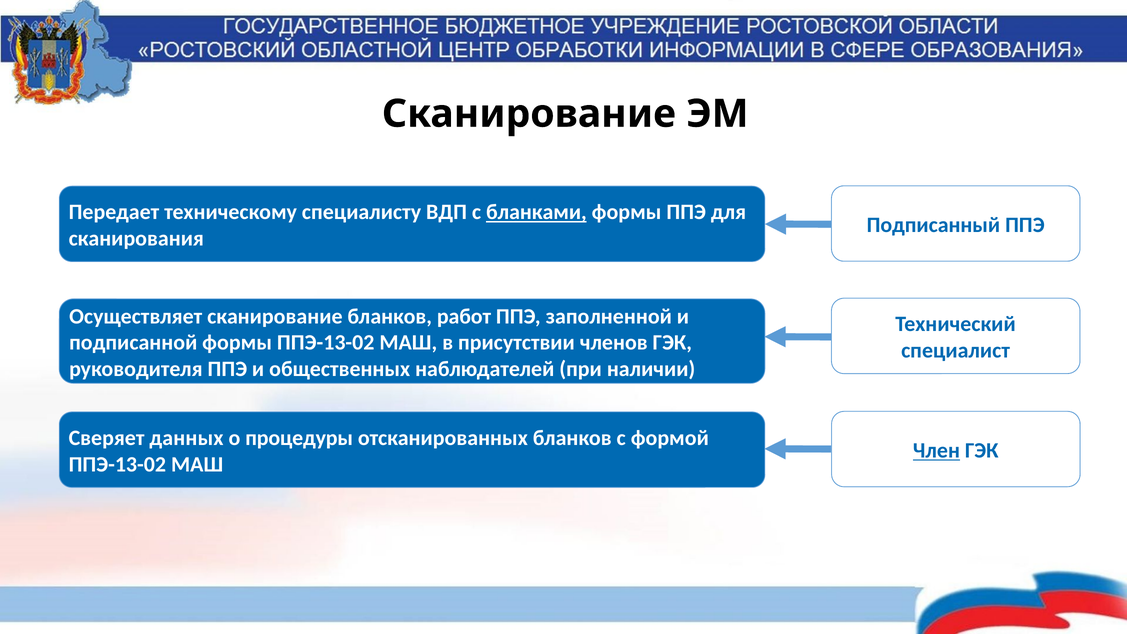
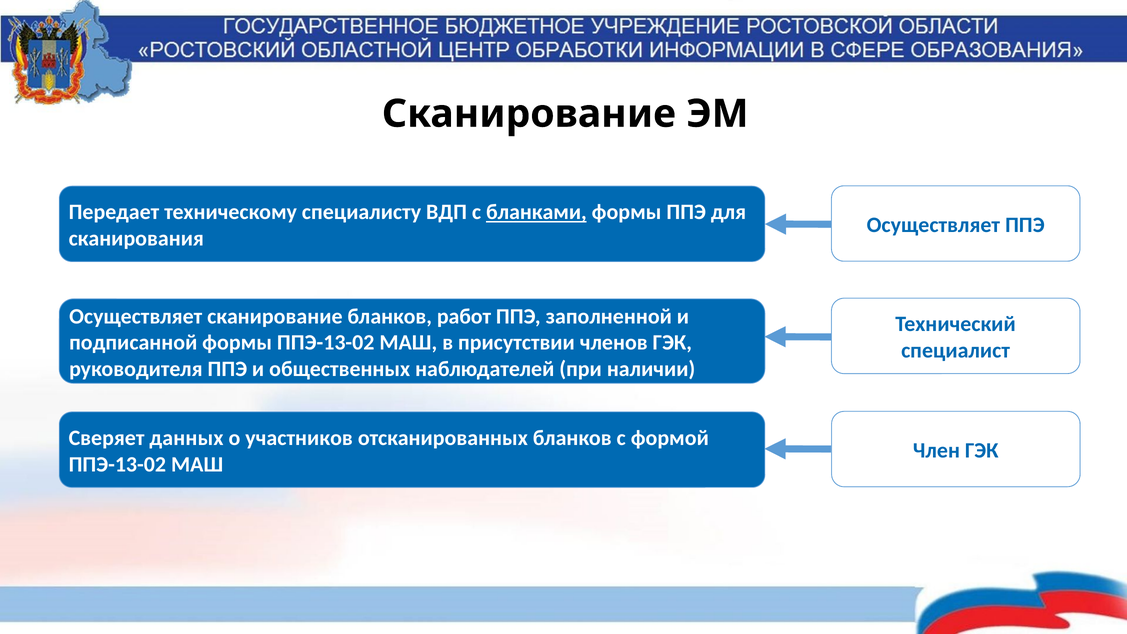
Подписанный at (933, 225): Подписанный -> Осуществляет
процедуры: процедуры -> участников
Член underline: present -> none
